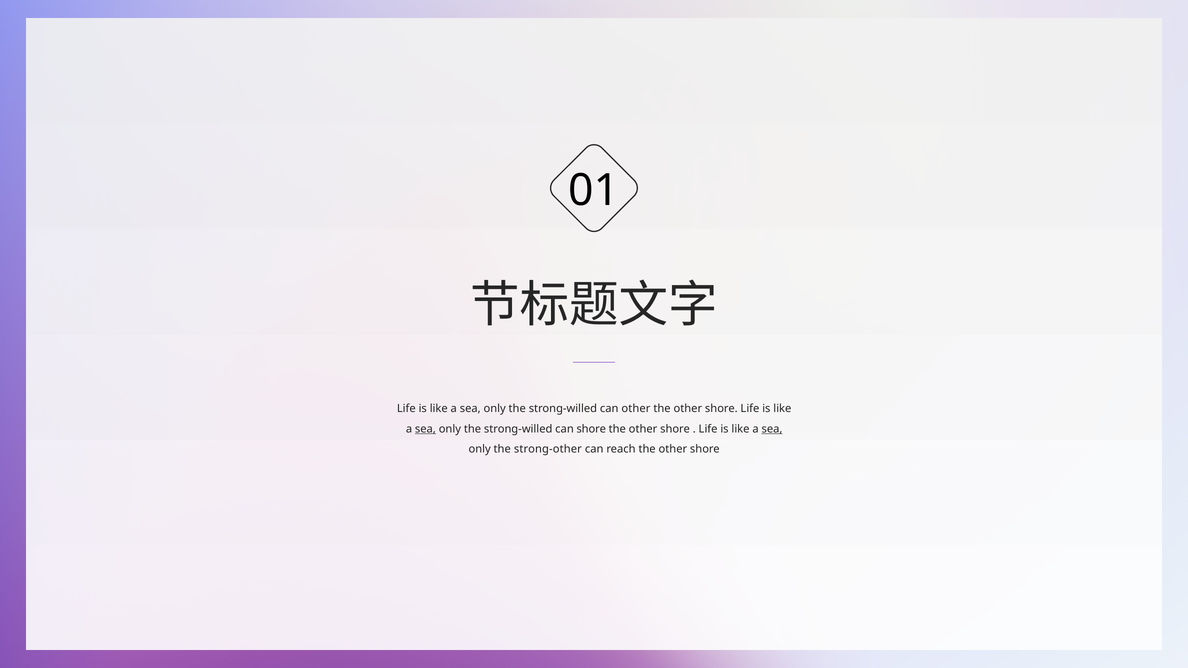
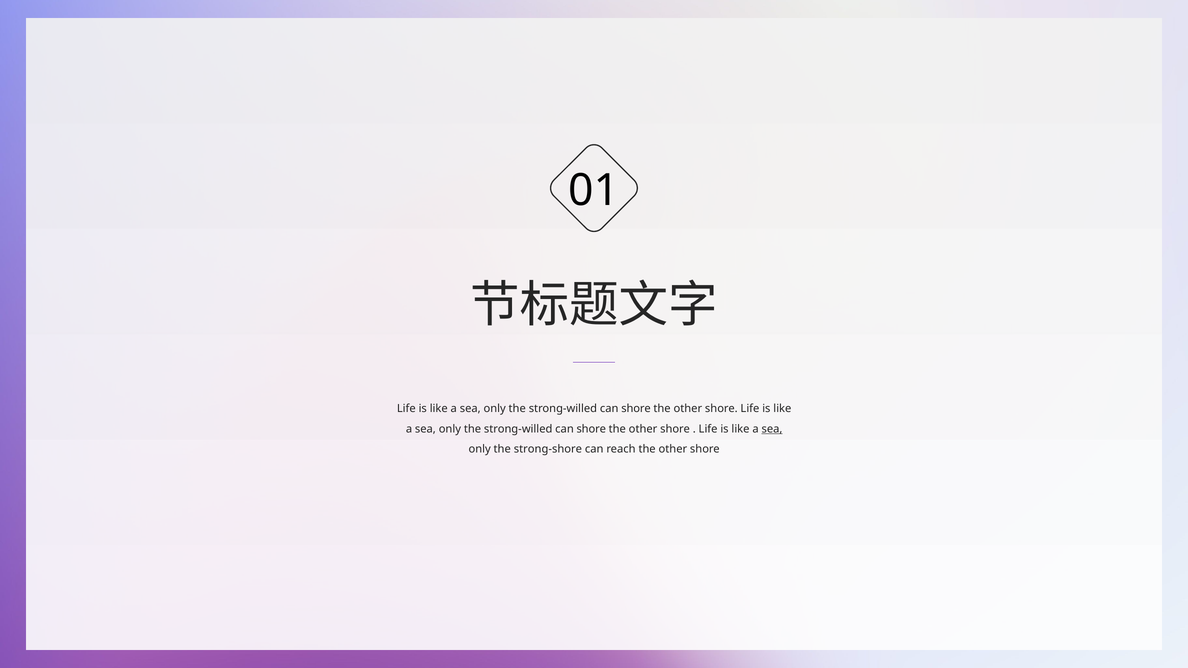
other at (636, 409): other -> shore
sea at (425, 429) underline: present -> none
strong-other: strong-other -> strong-shore
